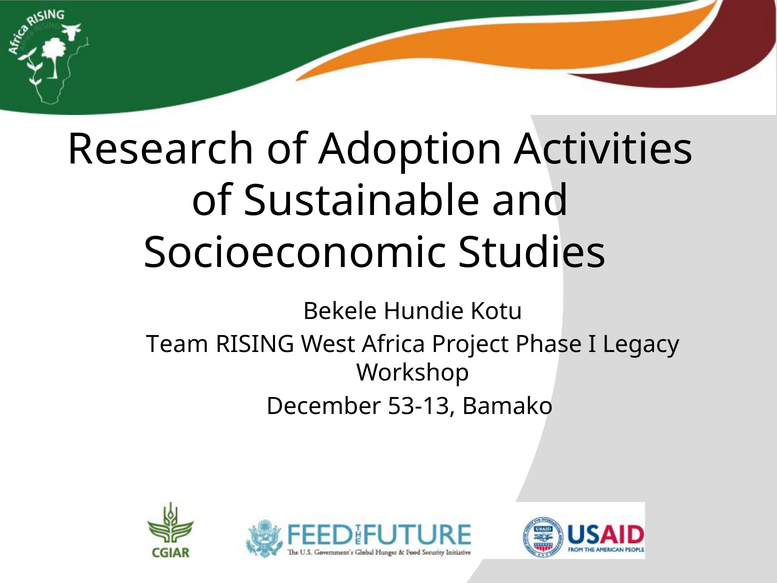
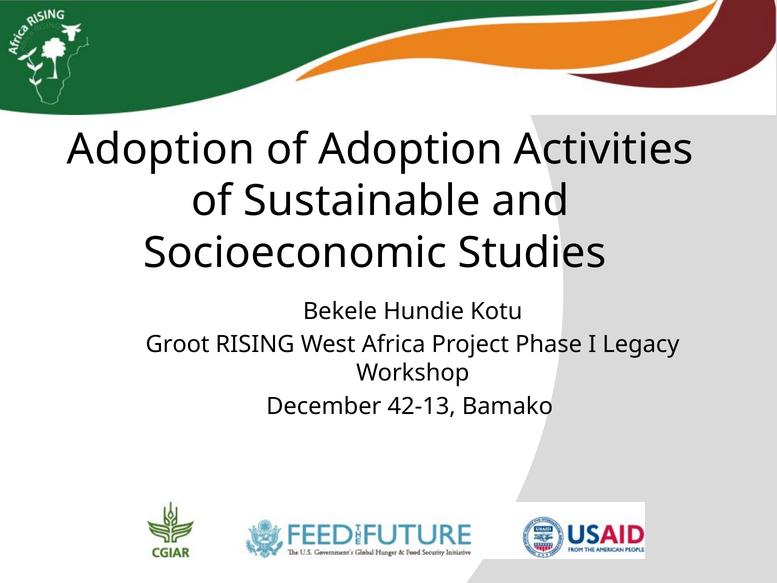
Research at (161, 149): Research -> Adoption
Team: Team -> Groot
53-13: 53-13 -> 42-13
